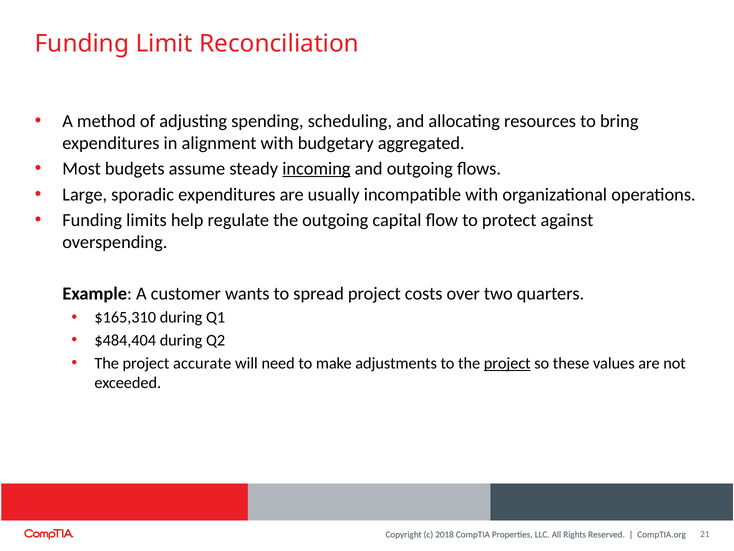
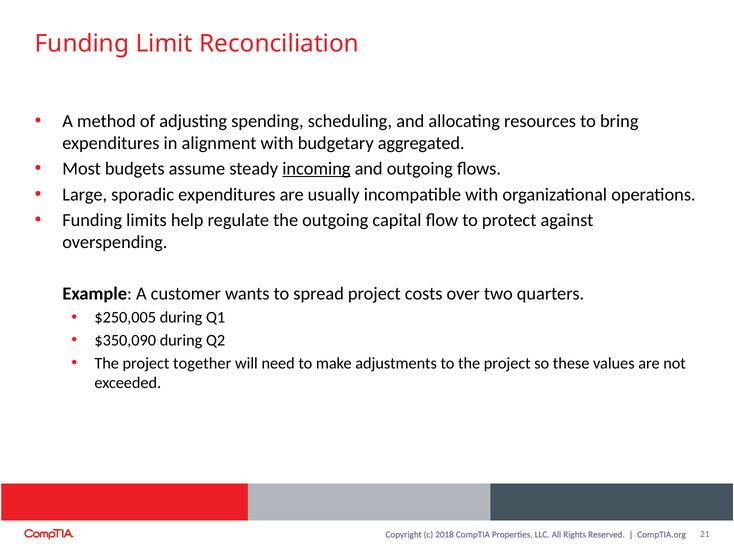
$165,310: $165,310 -> $250,005
$484,404: $484,404 -> $350,090
accurate: accurate -> together
project at (507, 363) underline: present -> none
